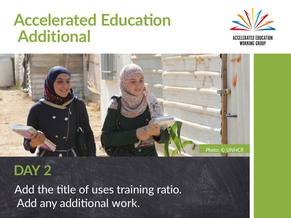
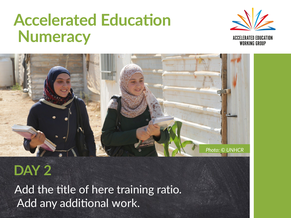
Additional at (54, 37): Additional -> Numeracy
uses: uses -> here
